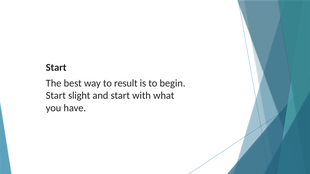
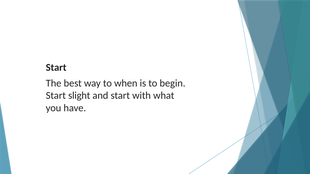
result: result -> when
